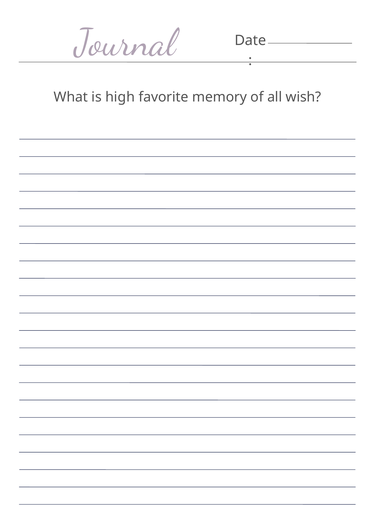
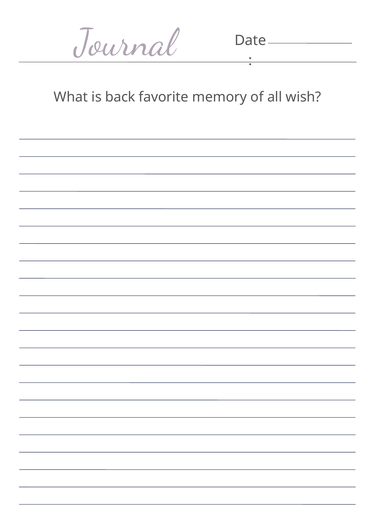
high: high -> back
